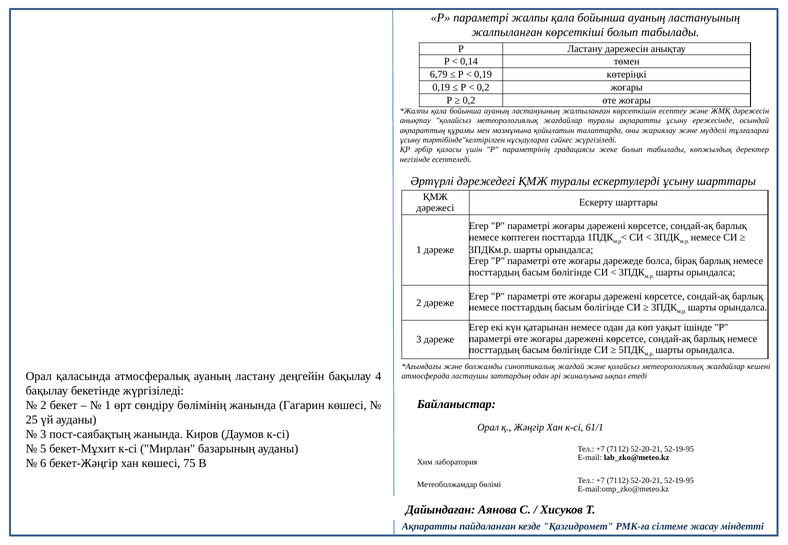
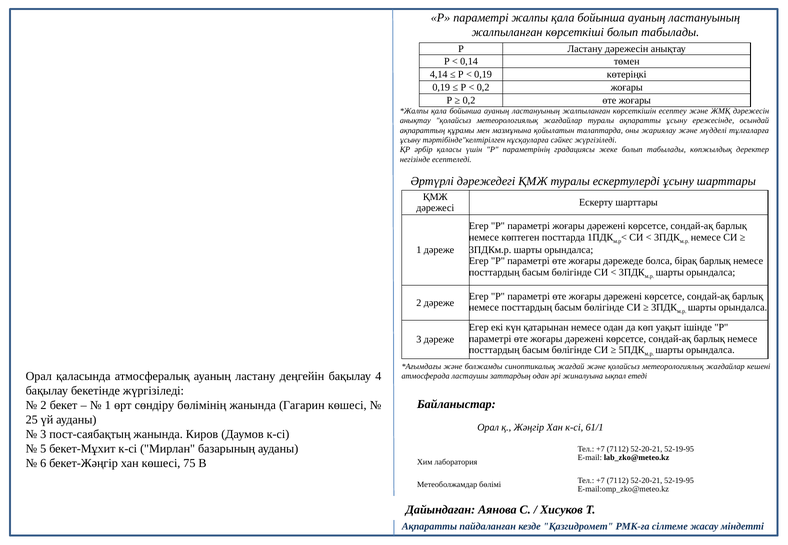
6,79: 6,79 -> 4,14
